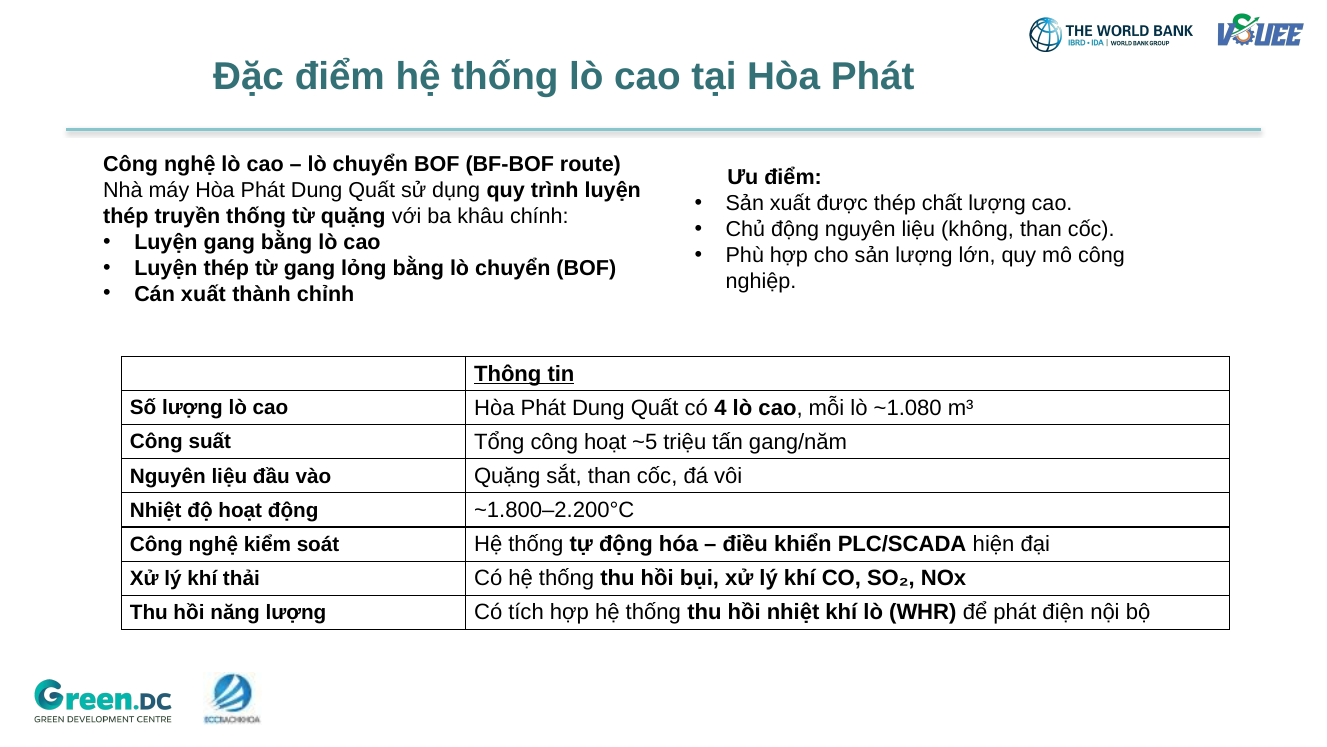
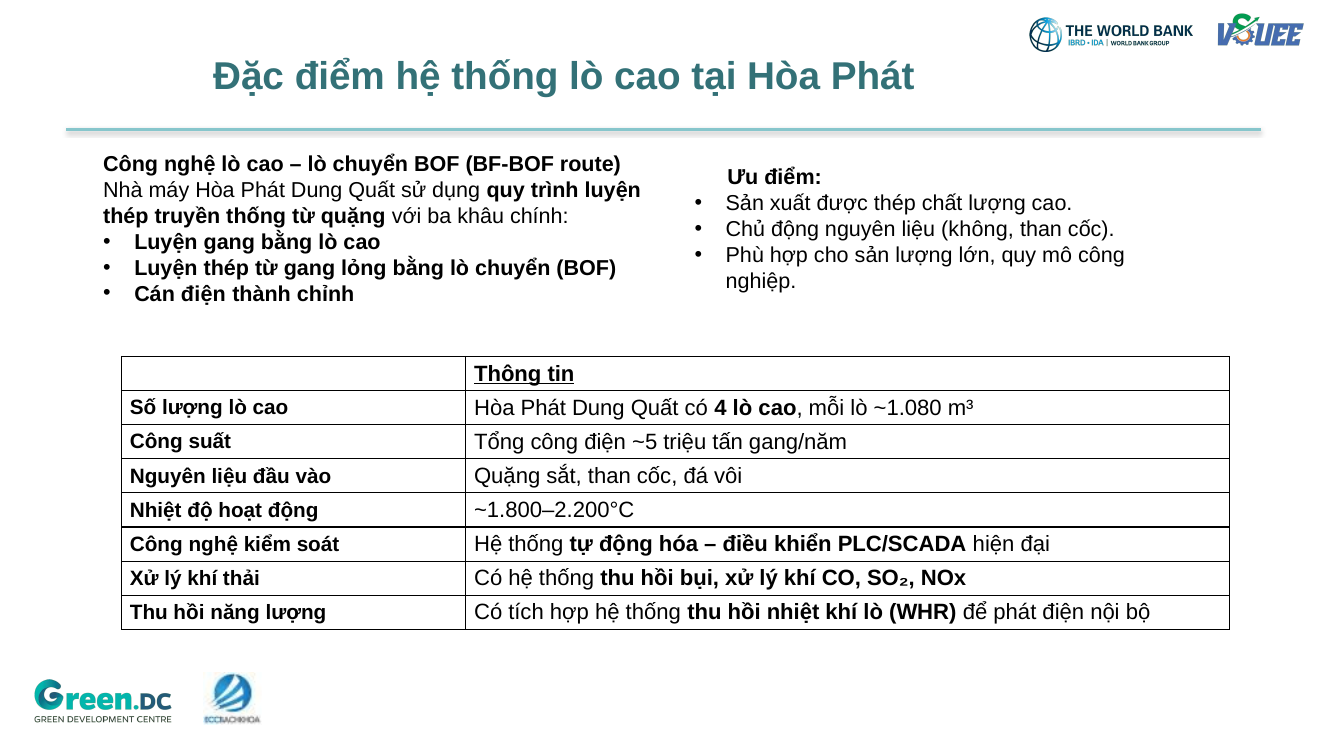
Cán xuất: xuất -> điện
công hoạt: hoạt -> điện
